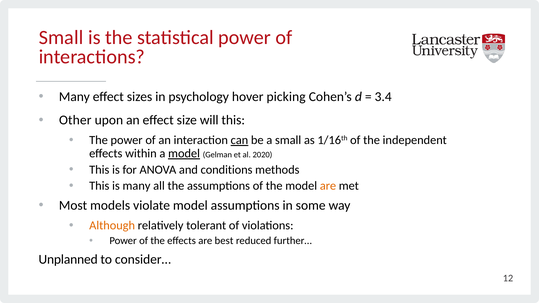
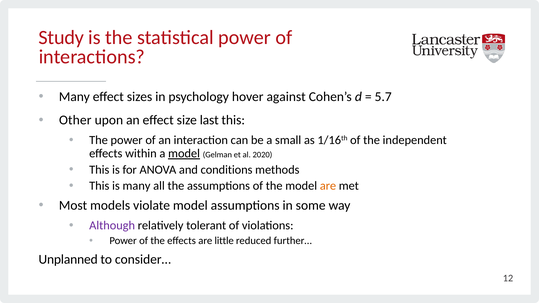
Small at (61, 37): Small -> Study
picking: picking -> against
3.4: 3.4 -> 5.7
will: will -> last
can underline: present -> none
Although colour: orange -> purple
best: best -> little
